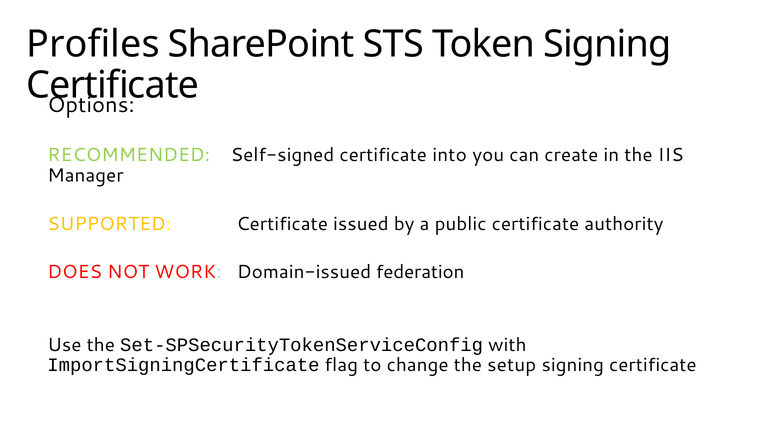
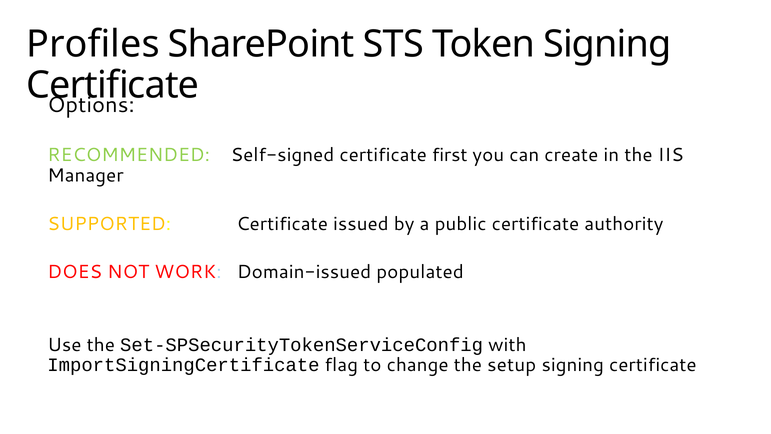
into: into -> first
federation: federation -> populated
